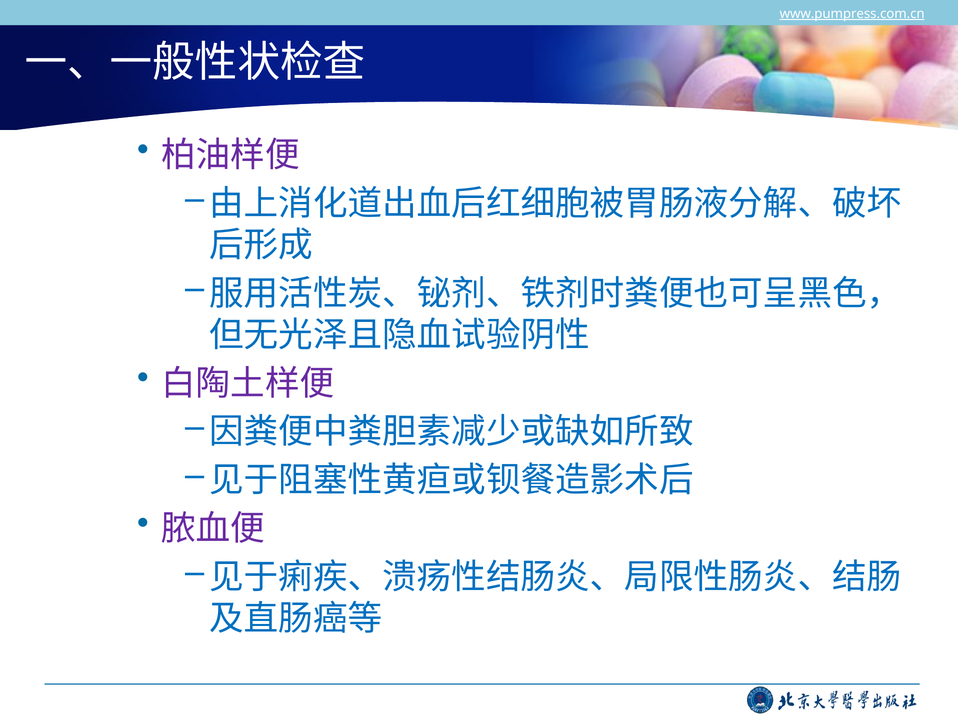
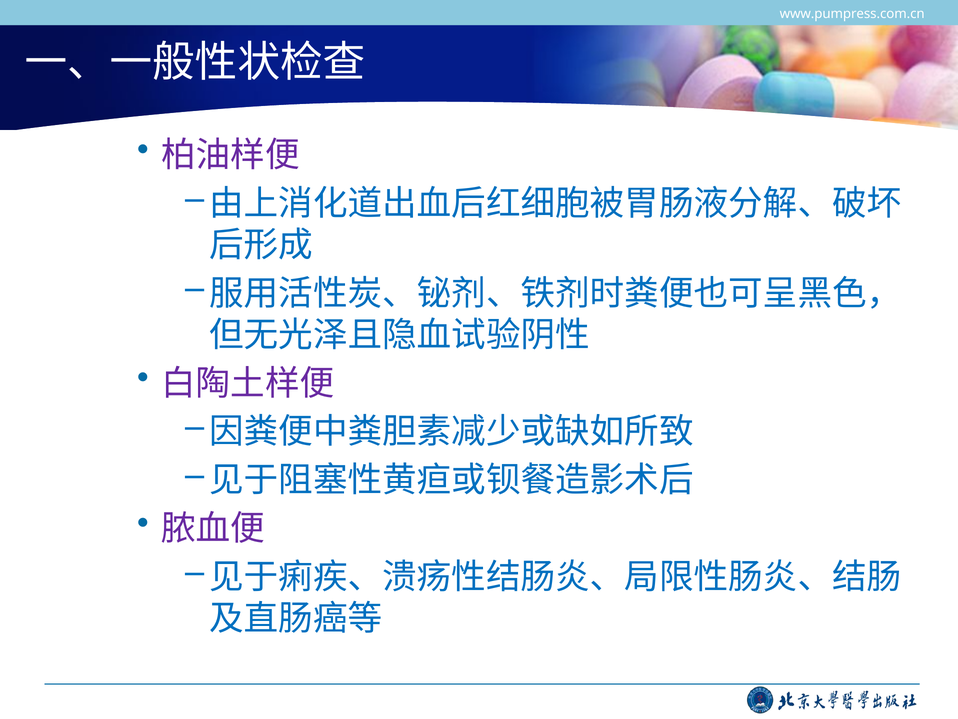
www.pumpress.com.cn underline: present -> none
